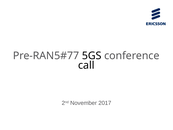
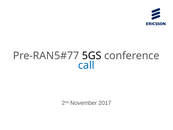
call colour: black -> blue
